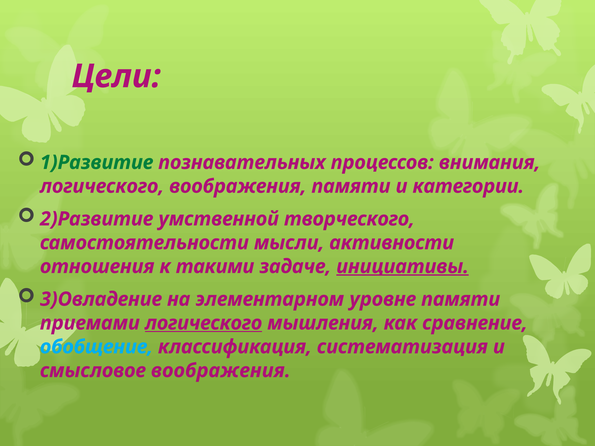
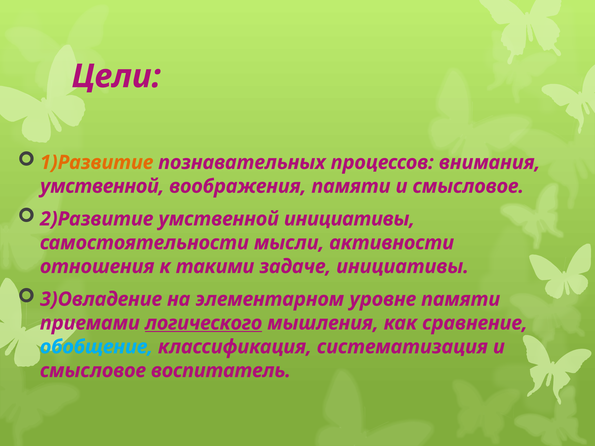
1)Развитие colour: green -> orange
логического at (102, 186): логического -> умственной
памяти и категории: категории -> смысловое
умственной творческого: творческого -> инициативы
инициативы at (403, 267) underline: present -> none
смысловое воображения: воображения -> воспитатель
